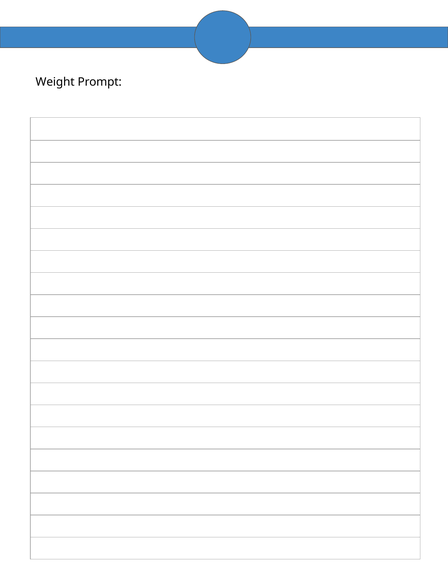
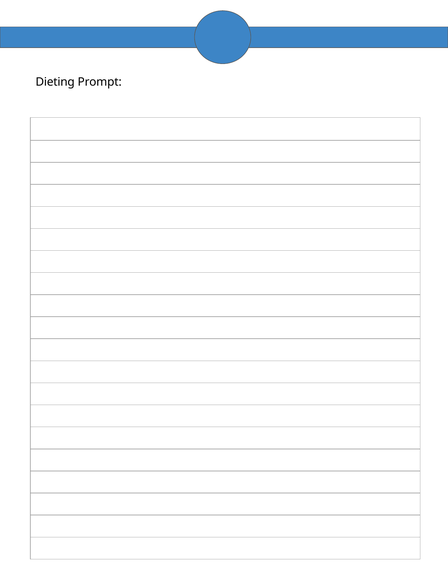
Weight: Weight -> Dieting
